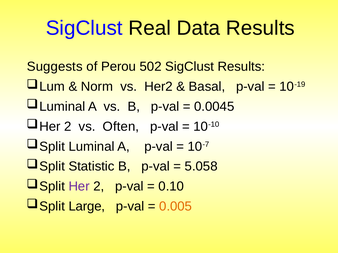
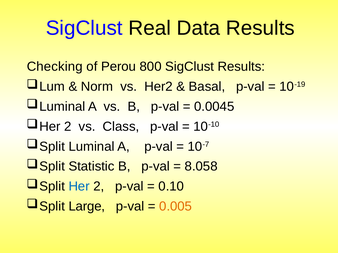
Suggests: Suggests -> Checking
502: 502 -> 800
Often: Often -> Class
5.058: 5.058 -> 8.058
Her colour: purple -> blue
